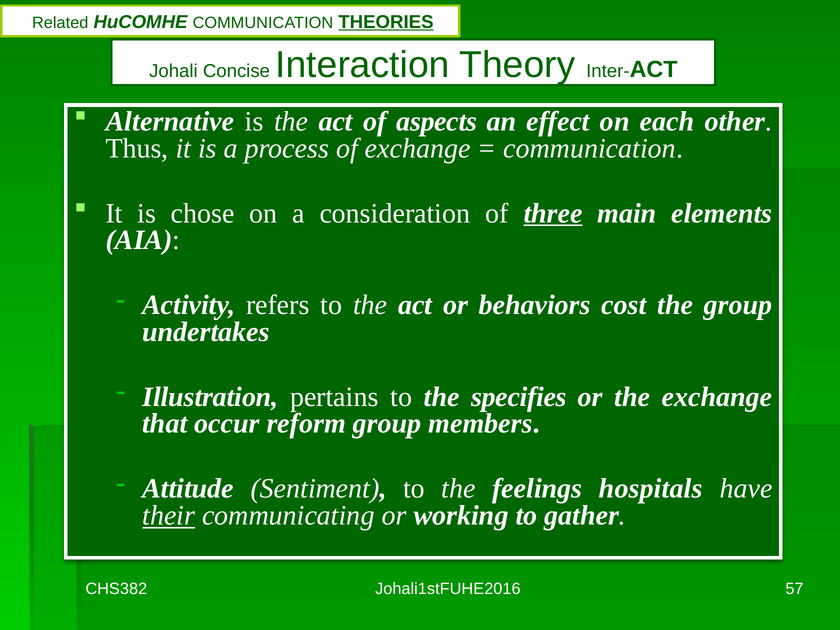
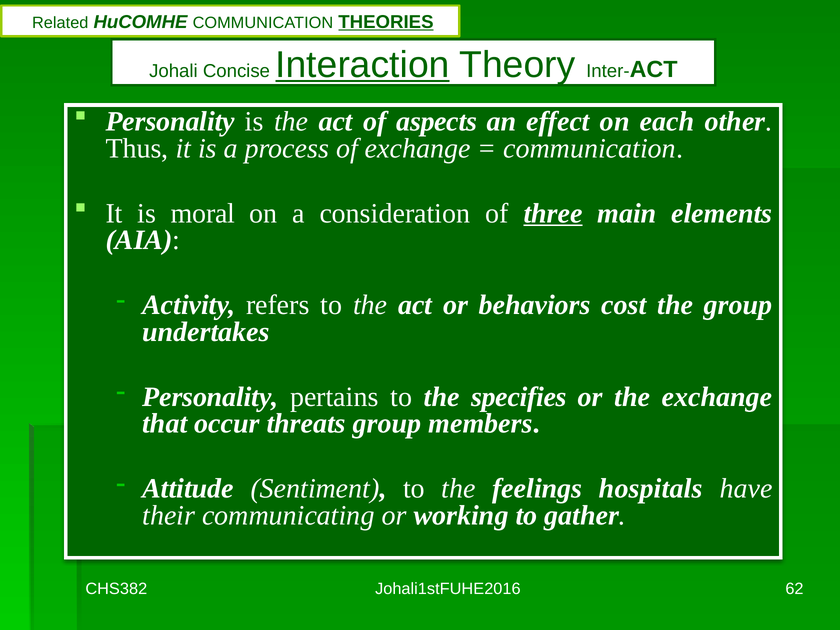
Interaction underline: none -> present
Alternative at (170, 121): Alternative -> Personality
chose: chose -> moral
Illustration at (210, 397): Illustration -> Personality
reform: reform -> threats
their underline: present -> none
57: 57 -> 62
